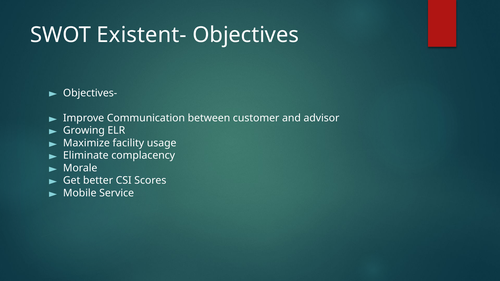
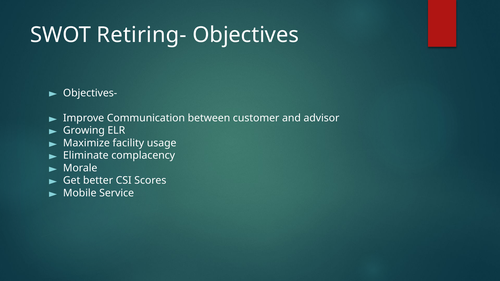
Existent-: Existent- -> Retiring-
